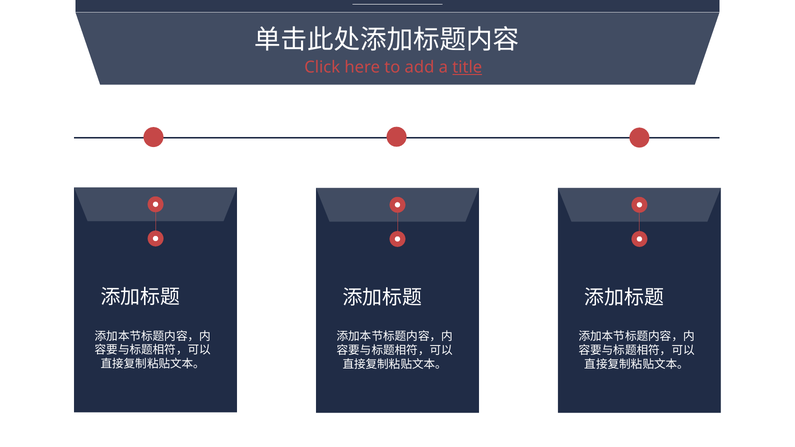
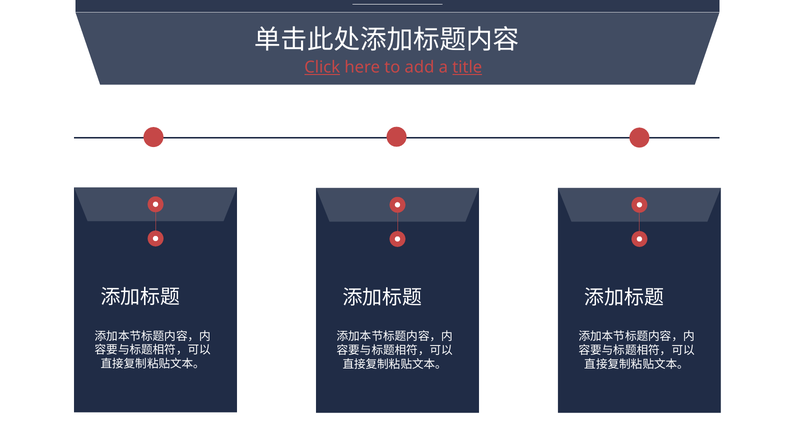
Click underline: none -> present
